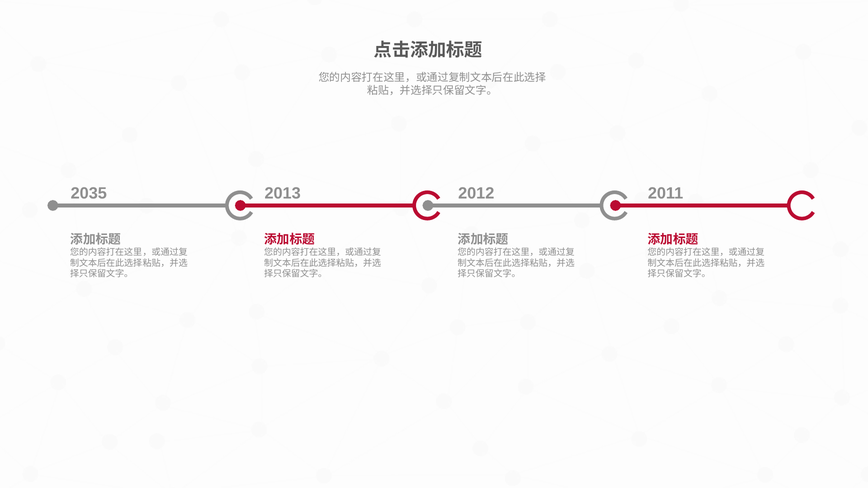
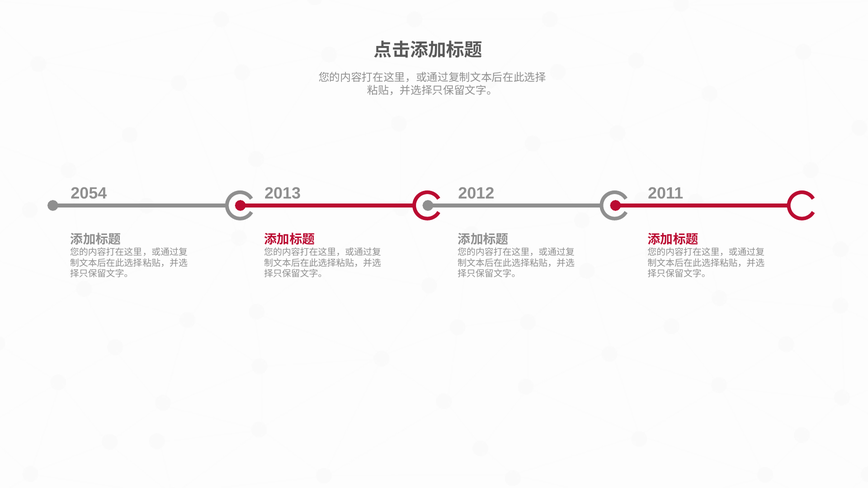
2035: 2035 -> 2054
